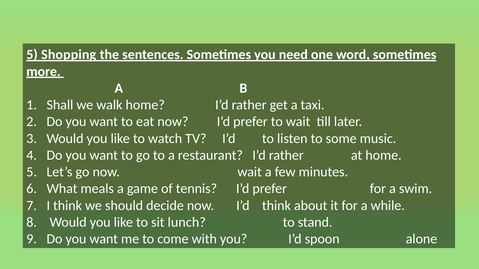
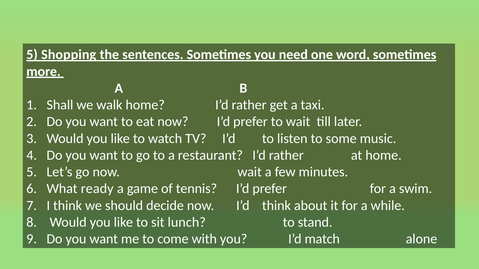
meals: meals -> ready
spoon: spoon -> match
